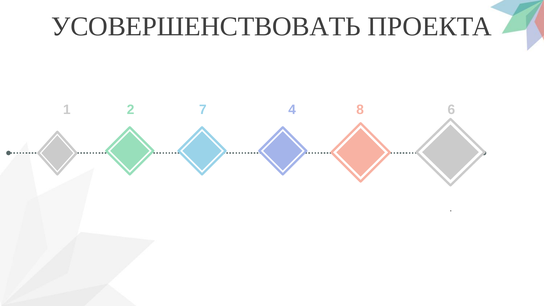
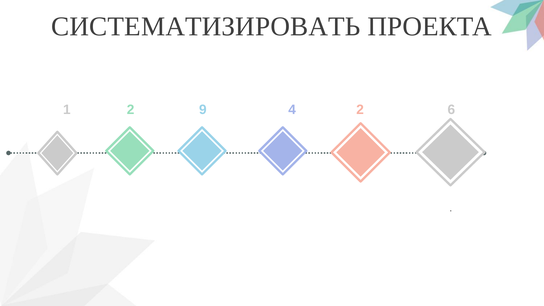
УСОВЕРШЕНСТВОВАТЬ: УСОВЕРШЕНСТВОВАТЬ -> СИСТЕМАТИЗИРОВАТЬ
7: 7 -> 9
4 8: 8 -> 2
